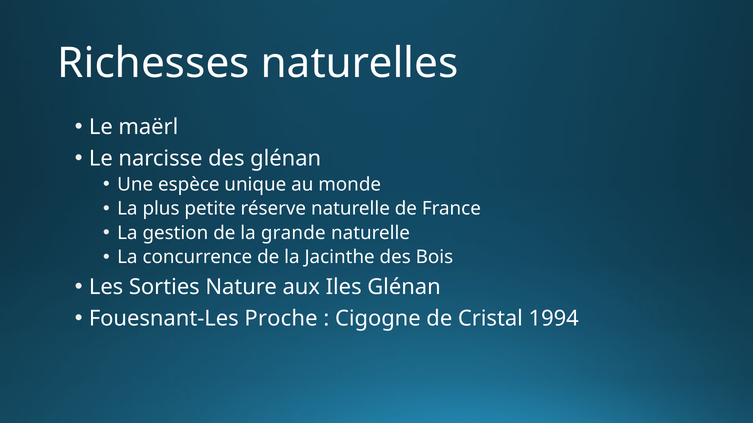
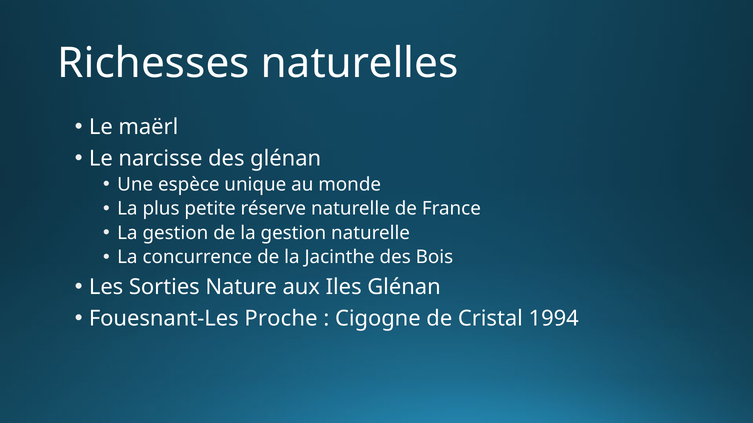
de la grande: grande -> gestion
